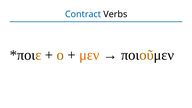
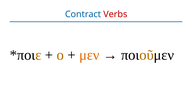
Verbs colour: black -> red
